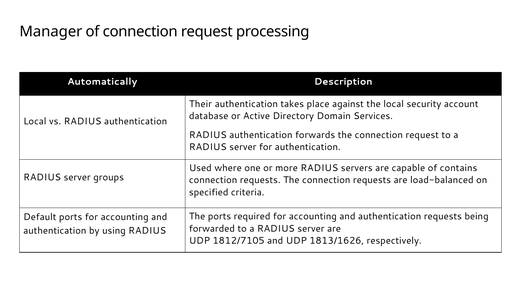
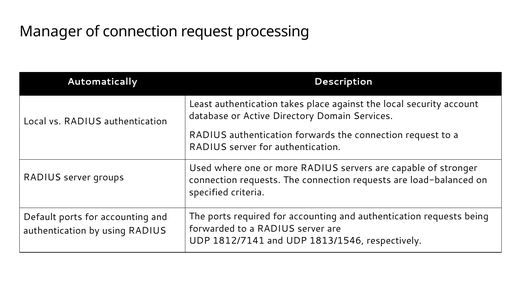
Their: Their -> Least
contains: contains -> stronger
1812/7105: 1812/7105 -> 1812/7141
1813/1626: 1813/1626 -> 1813/1546
